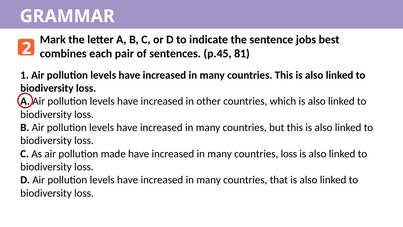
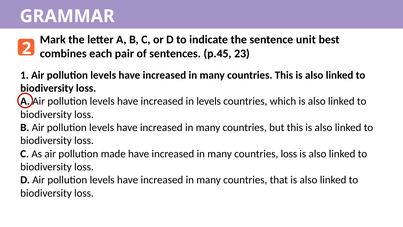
jobs: jobs -> unit
81: 81 -> 23
in other: other -> levels
